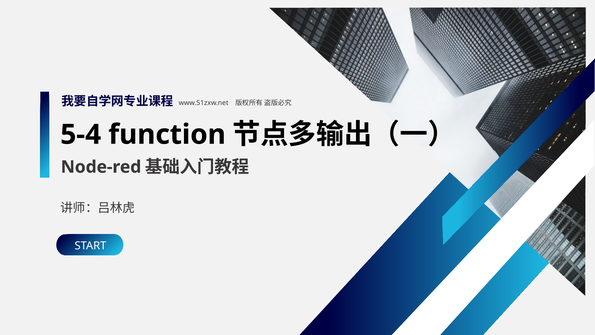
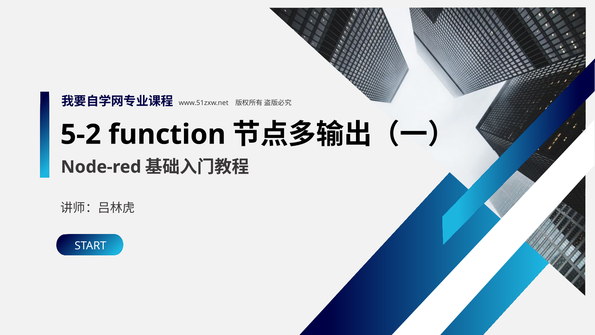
5-4: 5-4 -> 5-2
